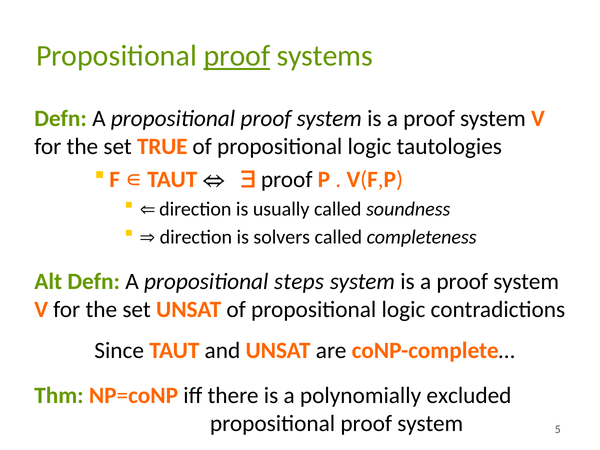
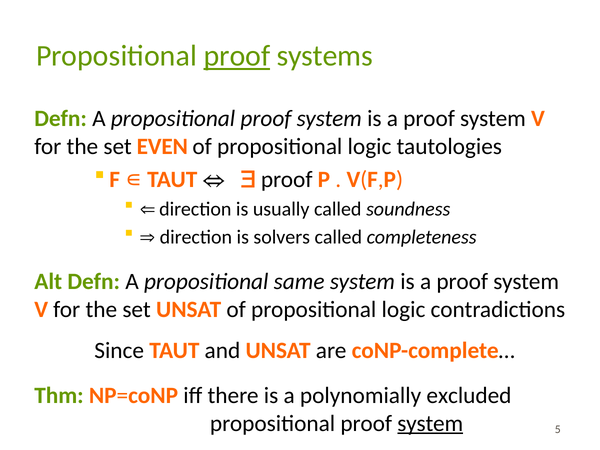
TRUE: TRUE -> EVEN
steps: steps -> same
system at (430, 423) underline: none -> present
